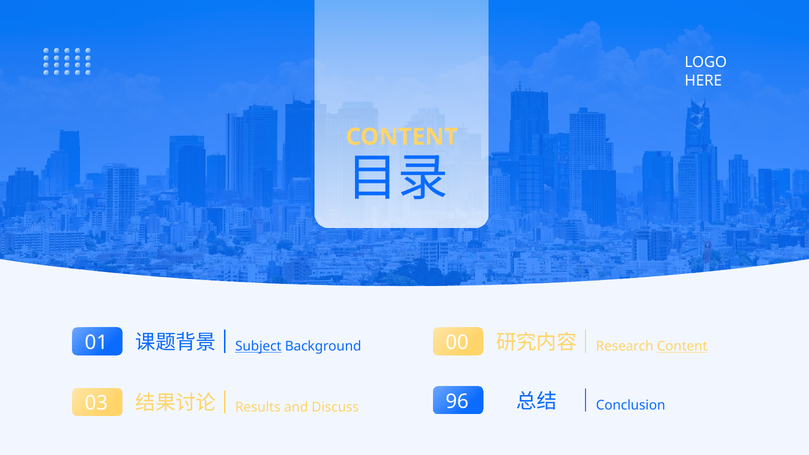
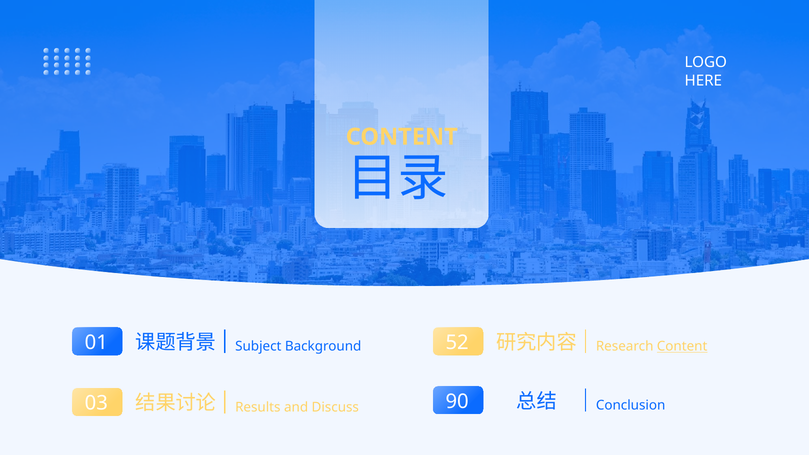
Subject underline: present -> none
00: 00 -> 52
96: 96 -> 90
